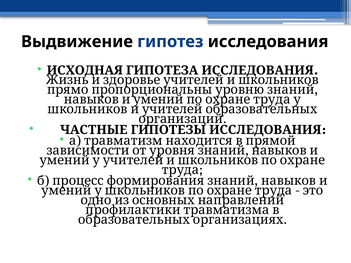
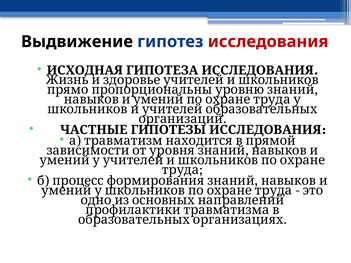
исследования at (268, 42) colour: black -> red
